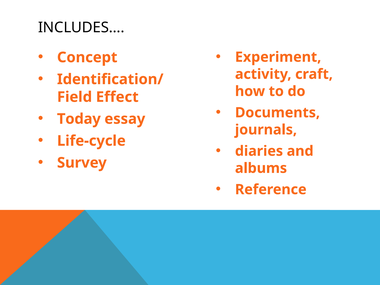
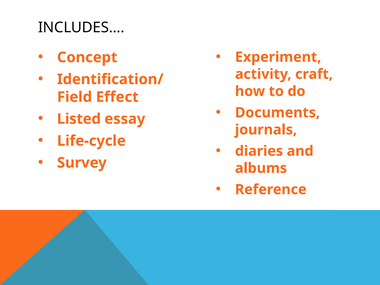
Today: Today -> Listed
